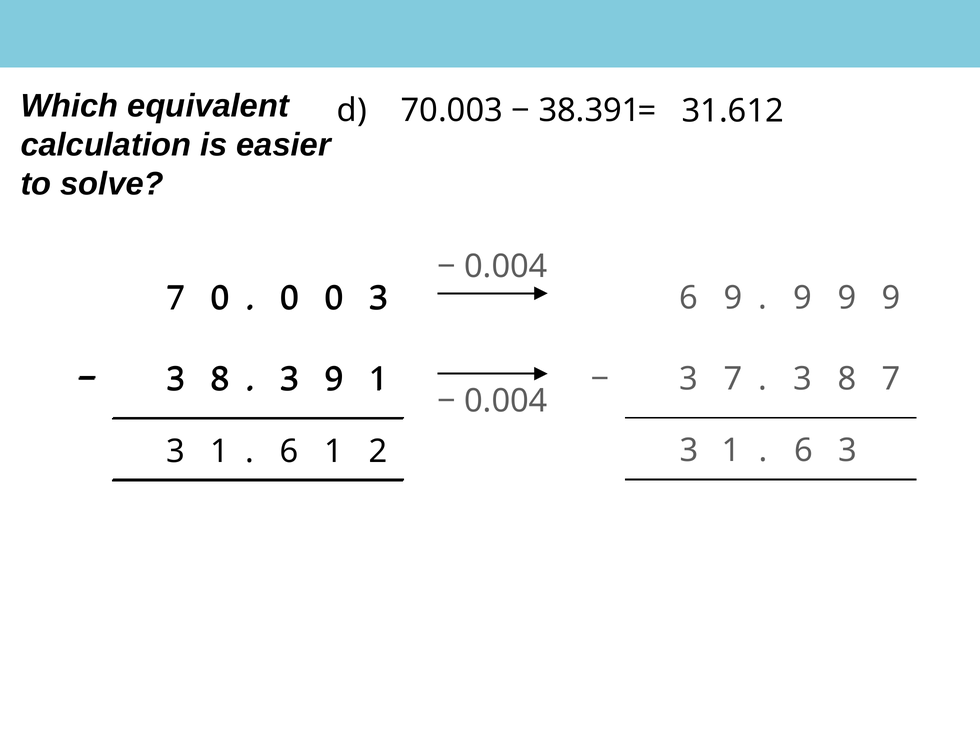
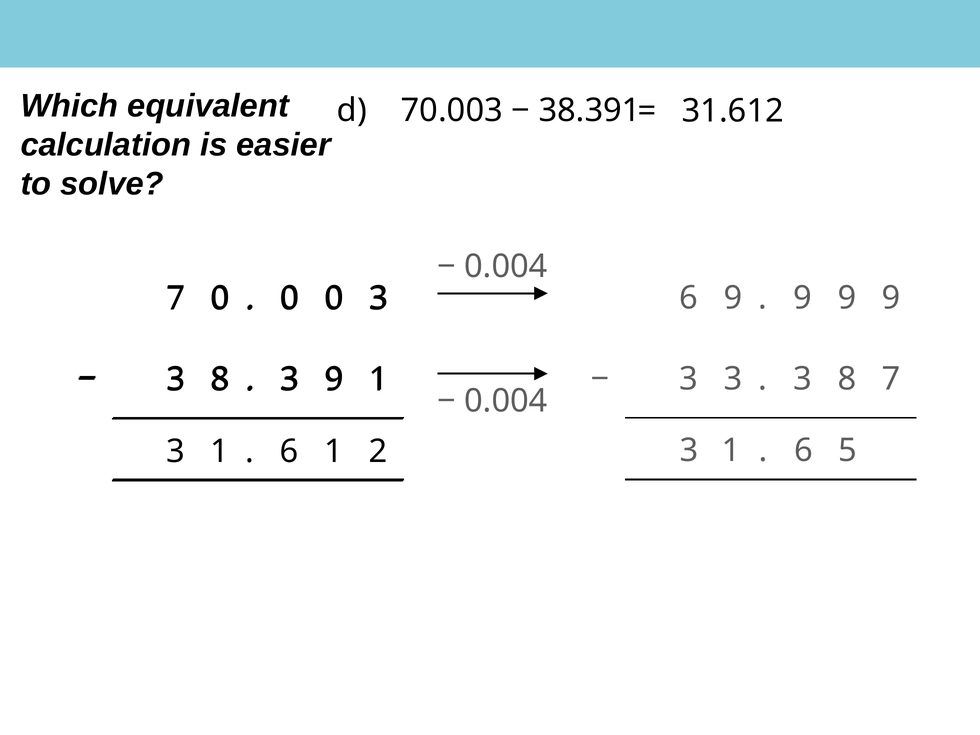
3 7: 7 -> 3
6 3: 3 -> 5
